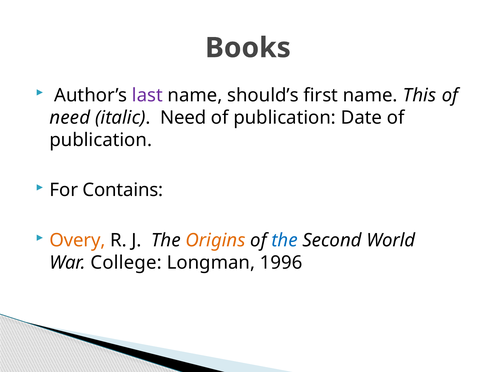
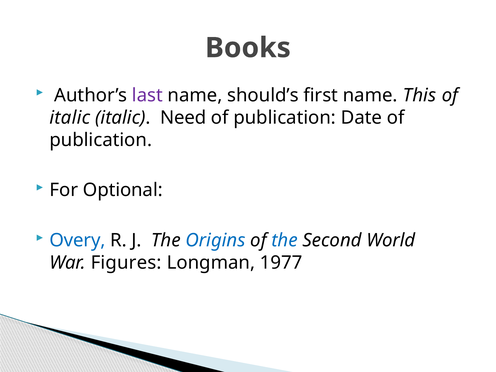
need at (70, 118): need -> italic
Contains: Contains -> Optional
Overy colour: orange -> blue
Origins colour: orange -> blue
College: College -> Figures
1996: 1996 -> 1977
